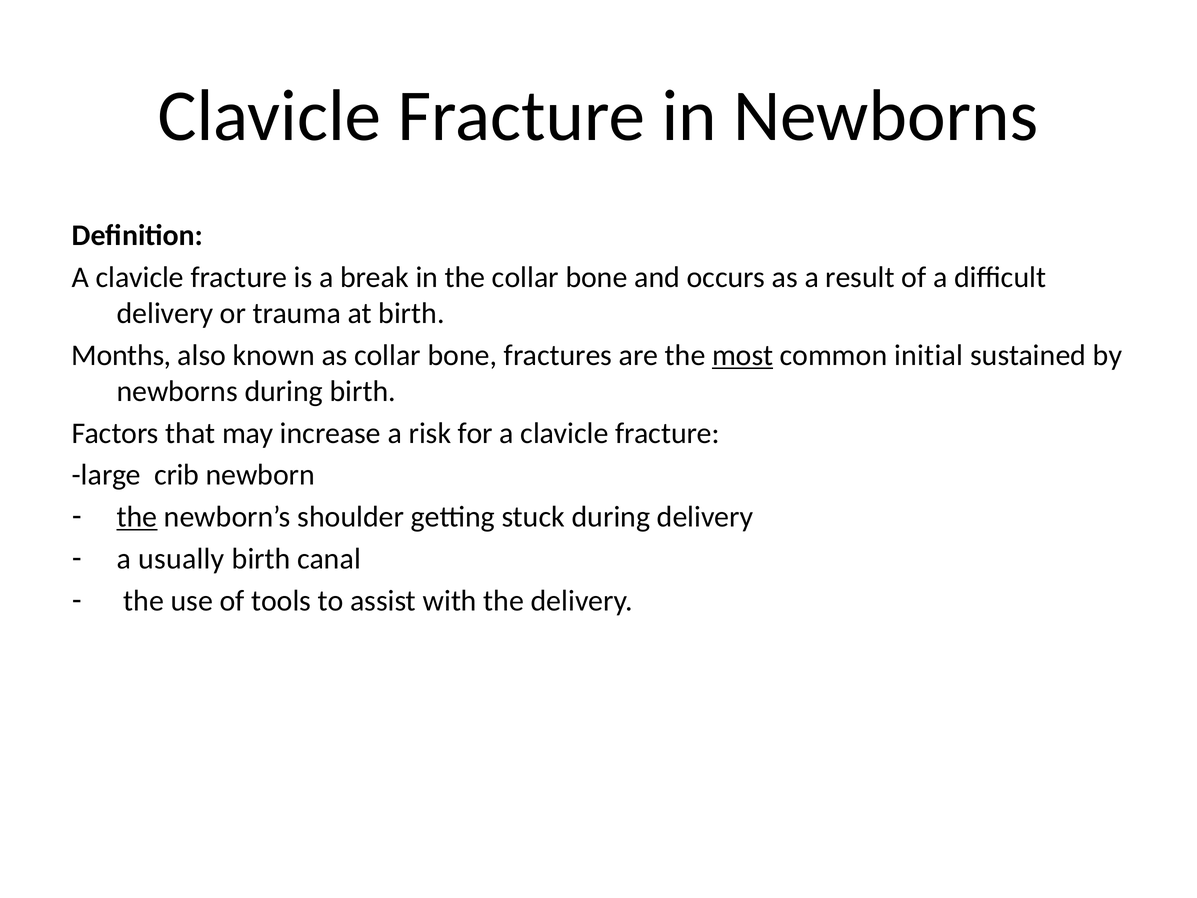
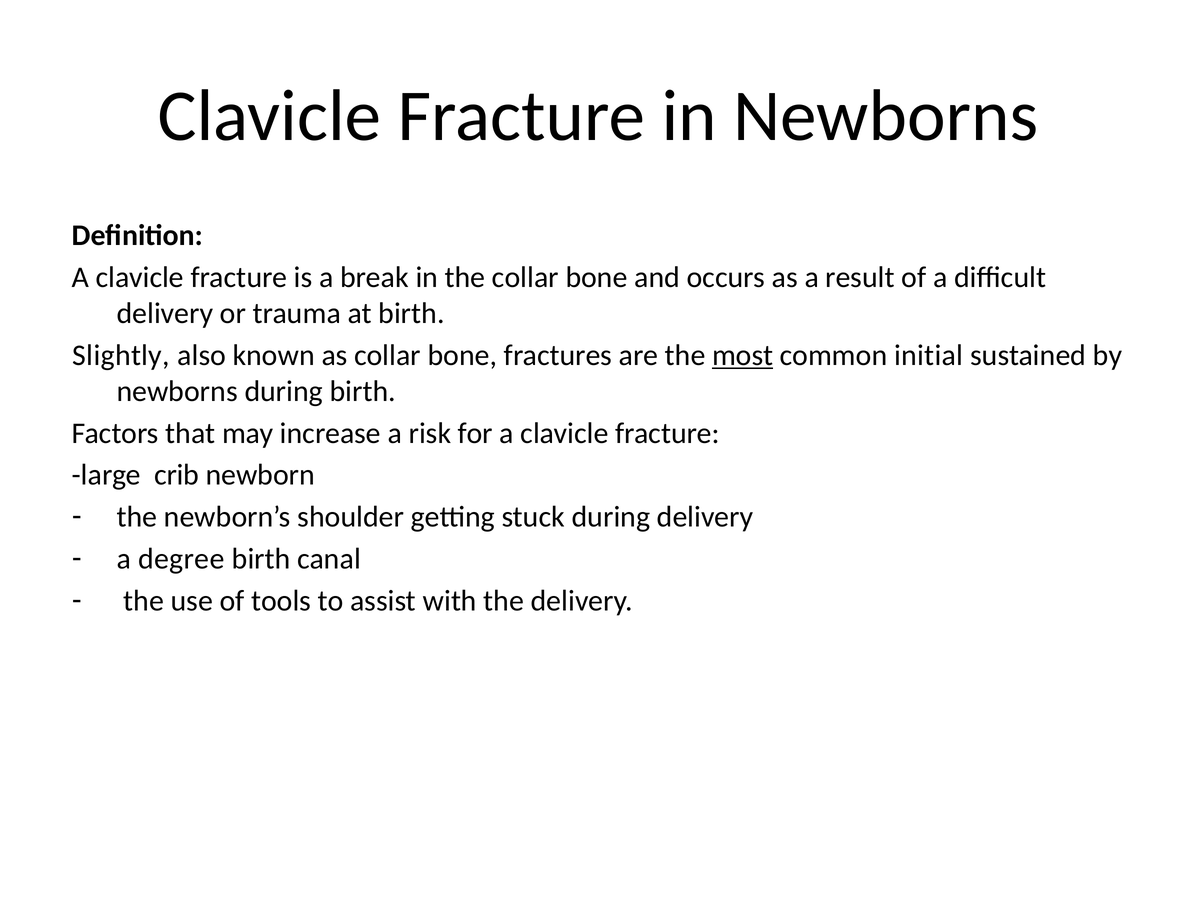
Months: Months -> Slightly
the at (137, 517) underline: present -> none
usually: usually -> degree
